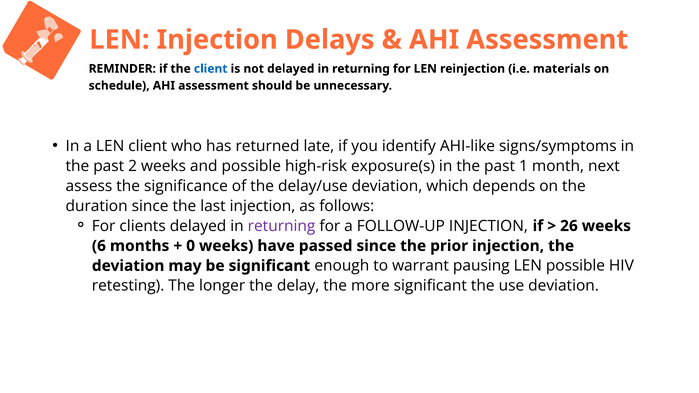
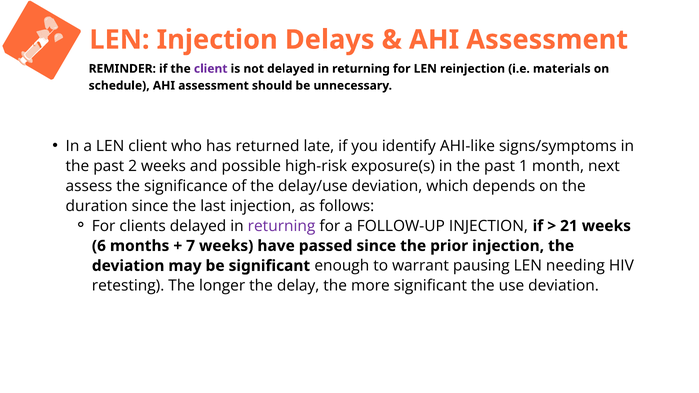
client at (211, 69) colour: blue -> purple
26: 26 -> 21
0: 0 -> 7
LEN possible: possible -> needing
